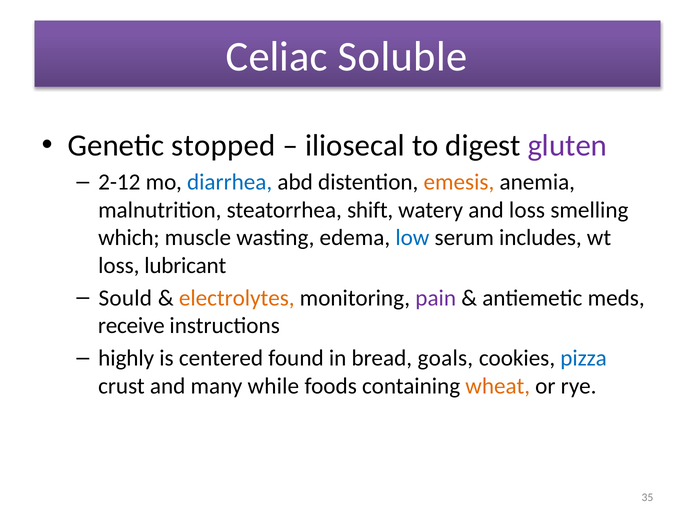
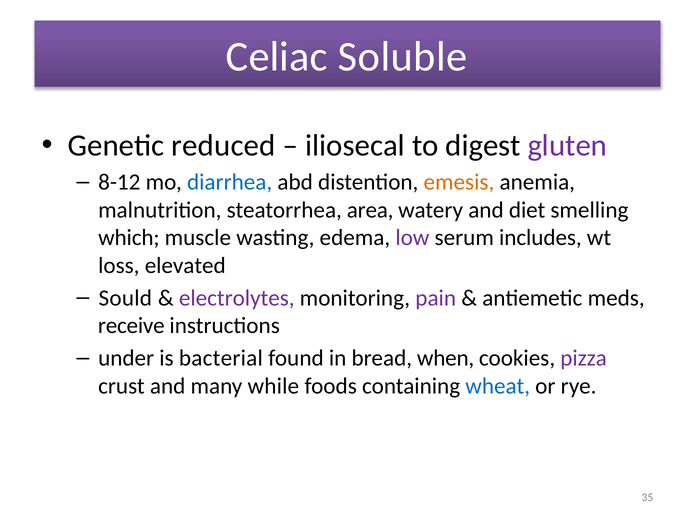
stopped: stopped -> reduced
2-12: 2-12 -> 8-12
shift: shift -> area
and loss: loss -> diet
low colour: blue -> purple
lubricant: lubricant -> elevated
electrolytes colour: orange -> purple
highly: highly -> under
centered: centered -> bacterial
goals: goals -> when
pizza colour: blue -> purple
wheat colour: orange -> blue
